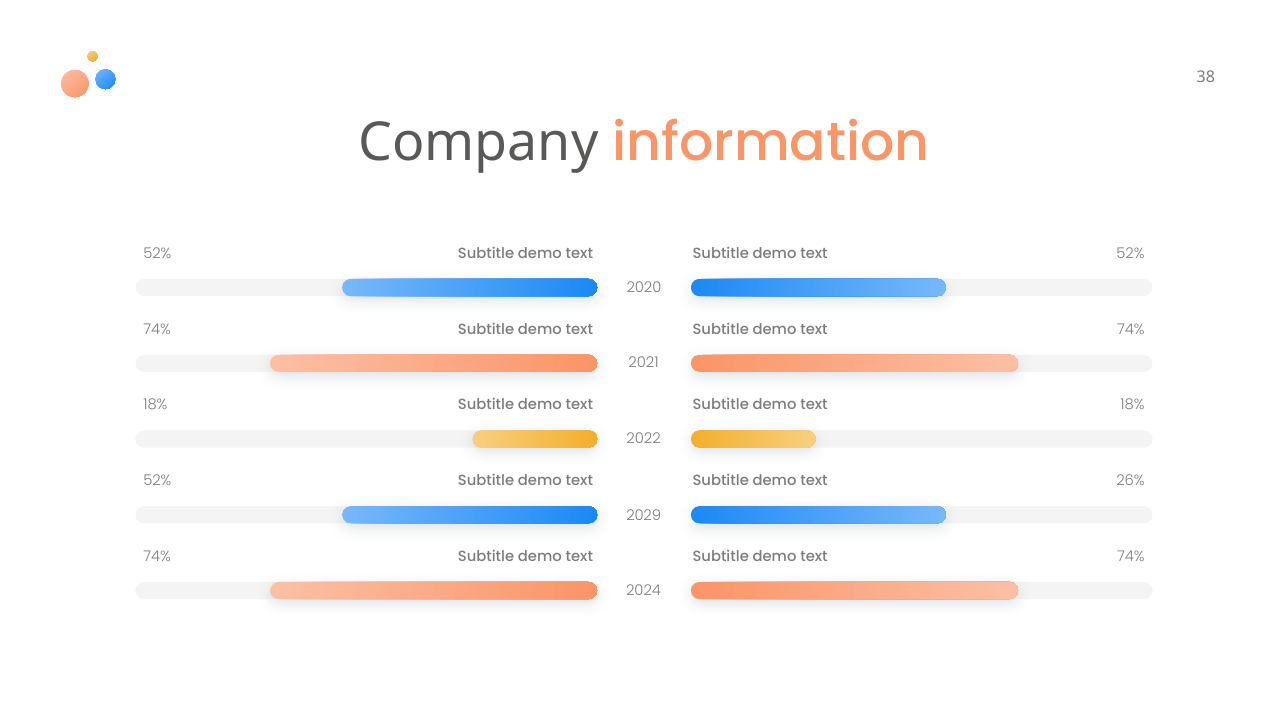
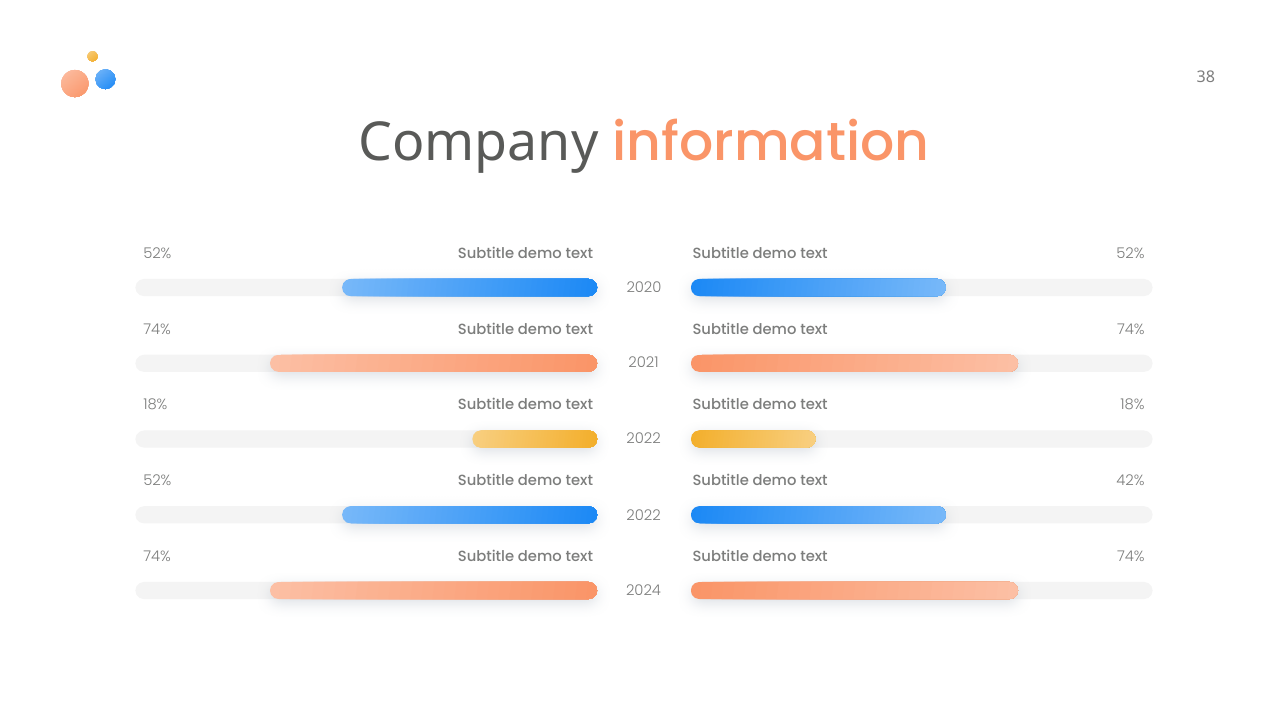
26%: 26% -> 42%
2029 at (644, 515): 2029 -> 2022
